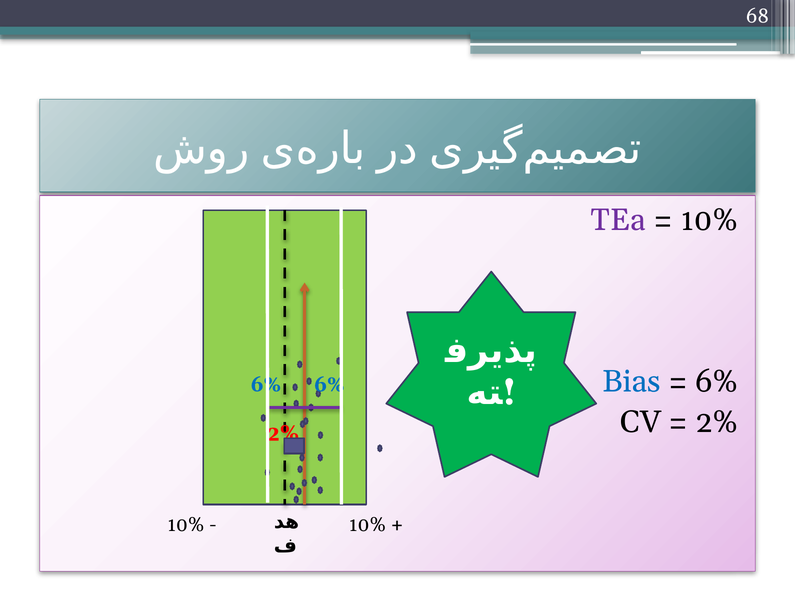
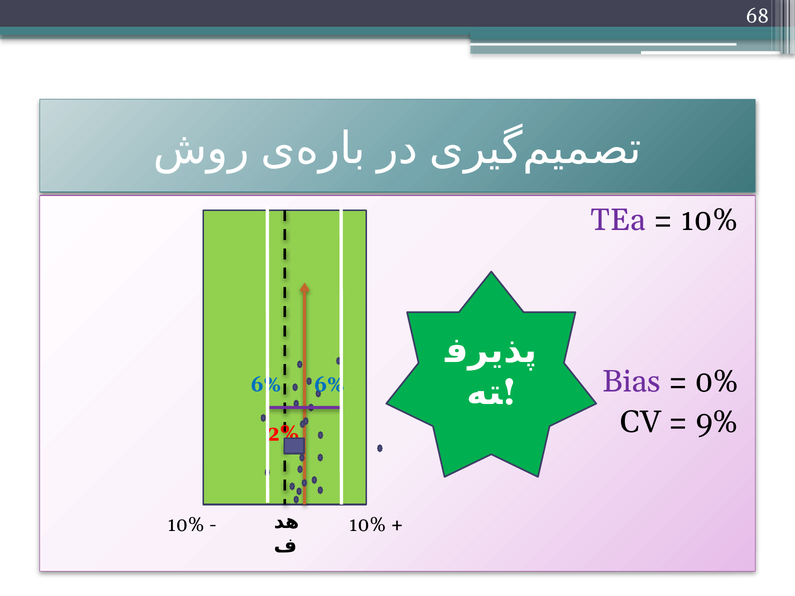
Bias colour: blue -> purple
6% at (717, 382): 6% -> 0%
2% at (717, 422): 2% -> 9%
